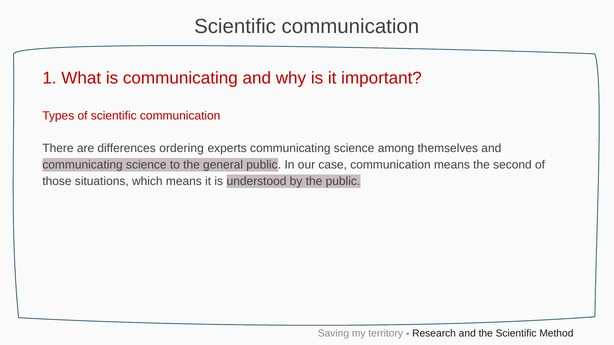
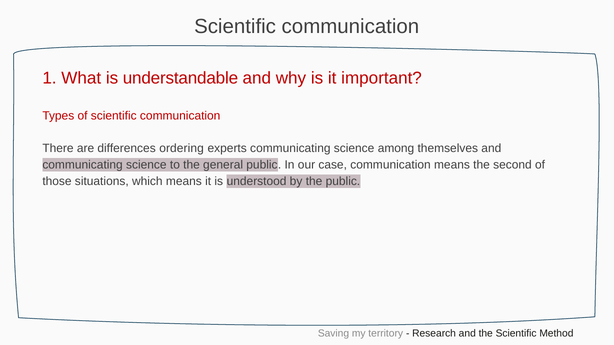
is communicating: communicating -> understandable
